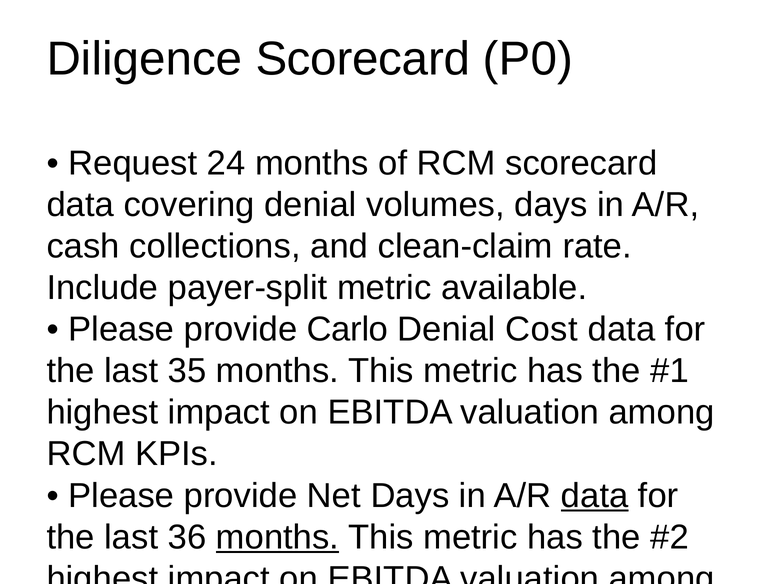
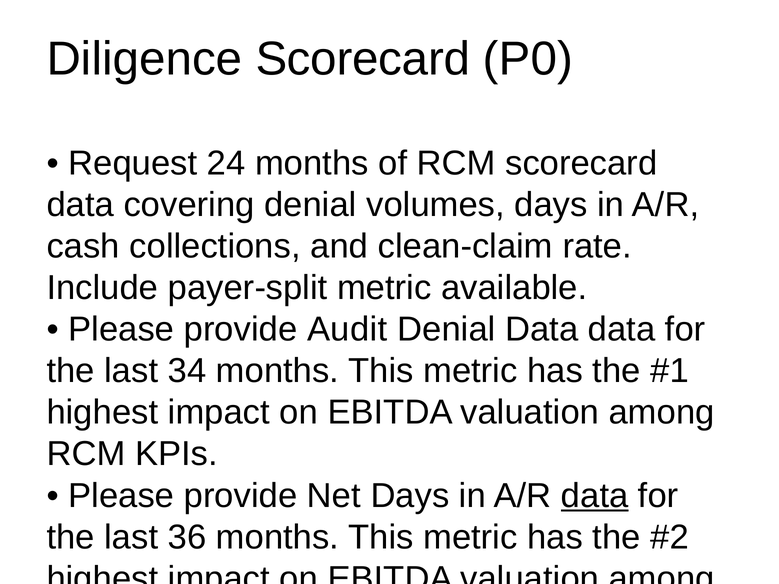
Carlo: Carlo -> Audit
Denial Cost: Cost -> Data
35: 35 -> 34
months at (277, 537) underline: present -> none
